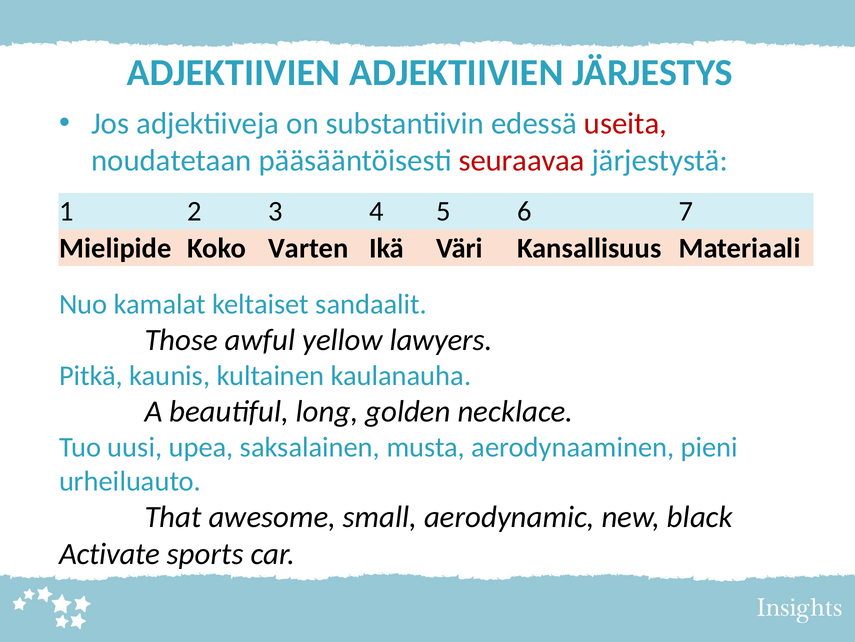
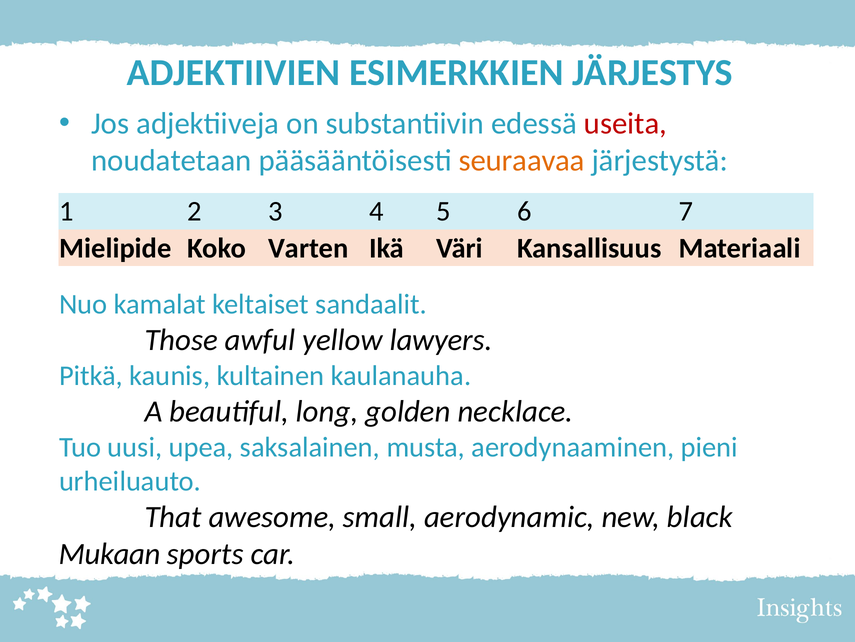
ADJEKTIIVIEN ADJEKTIIVIEN: ADJEKTIIVIEN -> ESIMERKKIEN
seuraavaa colour: red -> orange
Activate: Activate -> Mukaan
